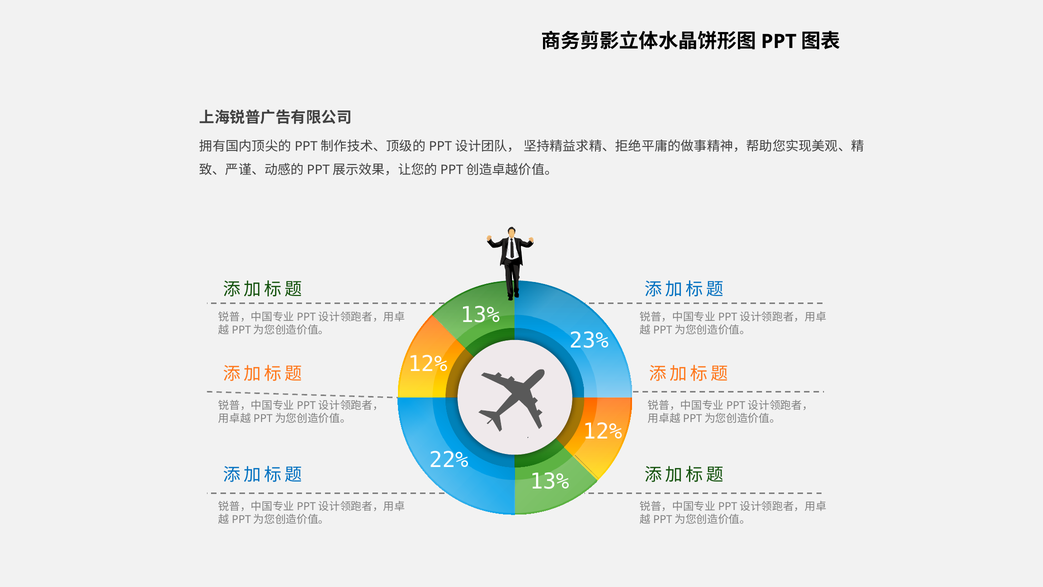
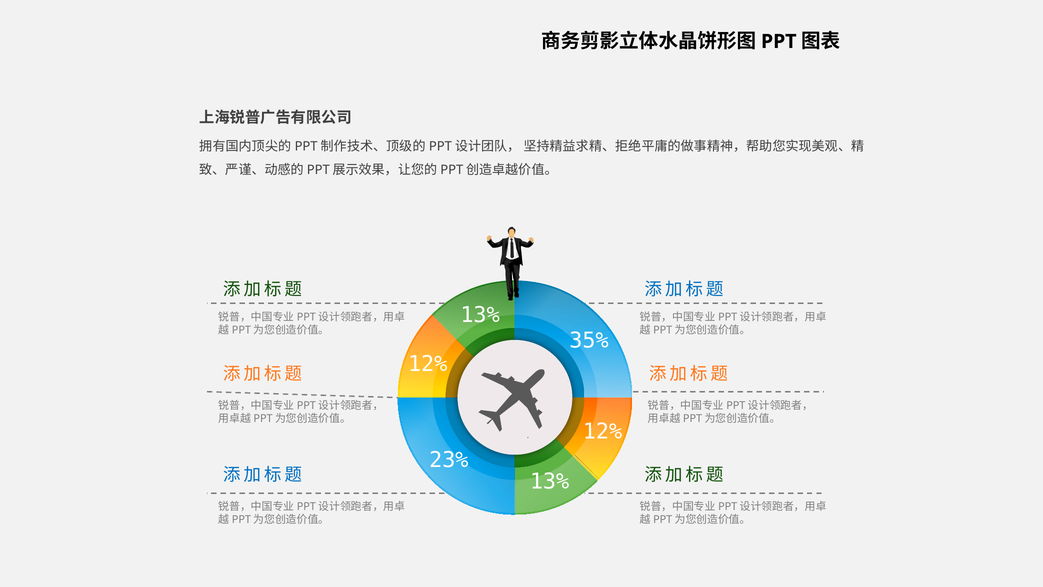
23%: 23% -> 35%
22%: 22% -> 23%
